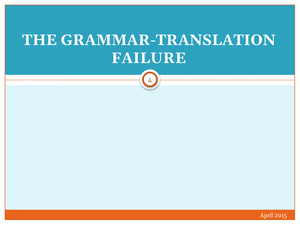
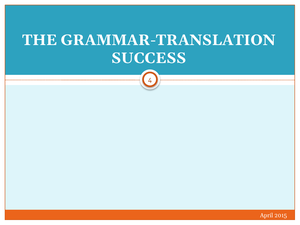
FAILURE: FAILURE -> SUCCESS
